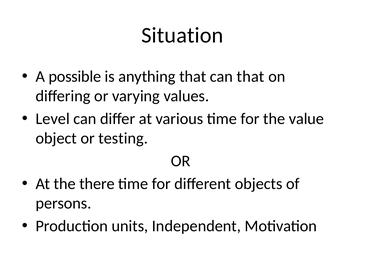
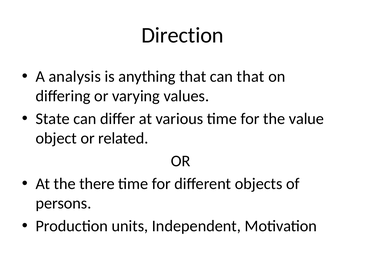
Situation: Situation -> Direction
possible: possible -> analysis
Level: Level -> State
testing: testing -> related
